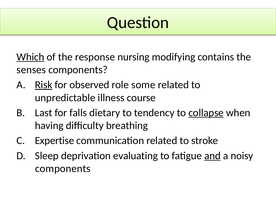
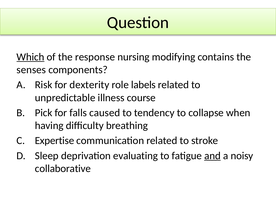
Risk underline: present -> none
observed: observed -> dexterity
some: some -> labels
Last: Last -> Pick
dietary: dietary -> caused
collapse underline: present -> none
components at (63, 169): components -> collaborative
